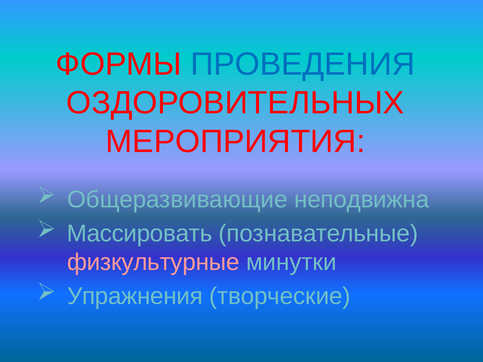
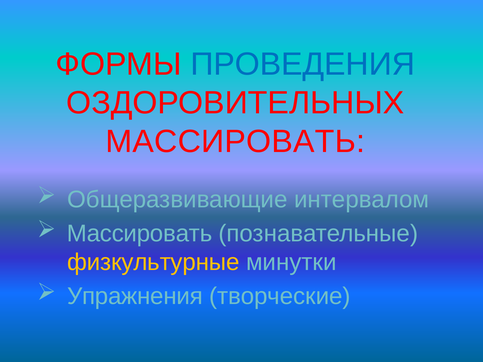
МЕРОПРИЯТИЯ at (235, 142): МЕРОПРИЯТИЯ -> МАССИРОВАТЬ
неподвижна: неподвижна -> интервалом
физкультурные colour: pink -> yellow
